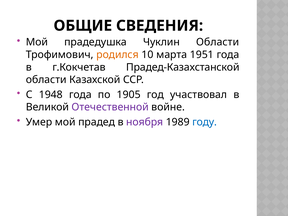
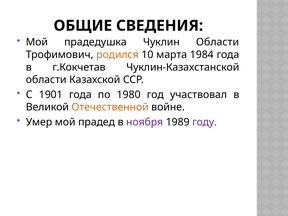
1951: 1951 -> 1984
Прадед-Казахстанской: Прадед-Казахстанской -> Чуклин-Казахстанской
1948: 1948 -> 1901
1905: 1905 -> 1980
Отечественной colour: purple -> orange
году colour: blue -> purple
